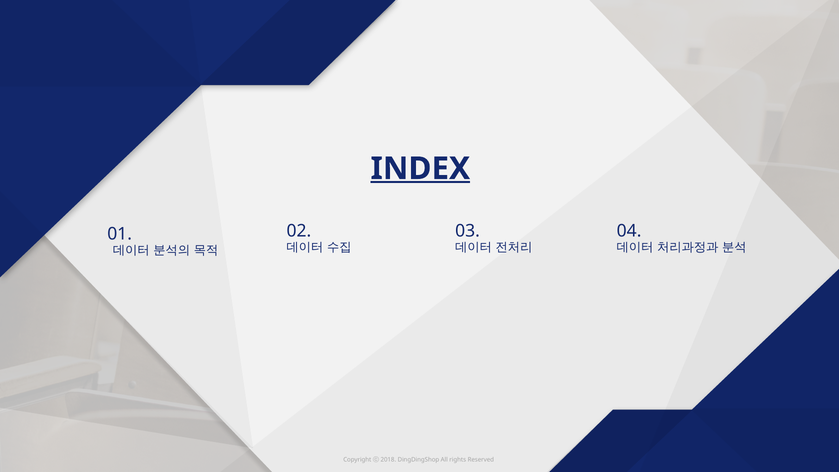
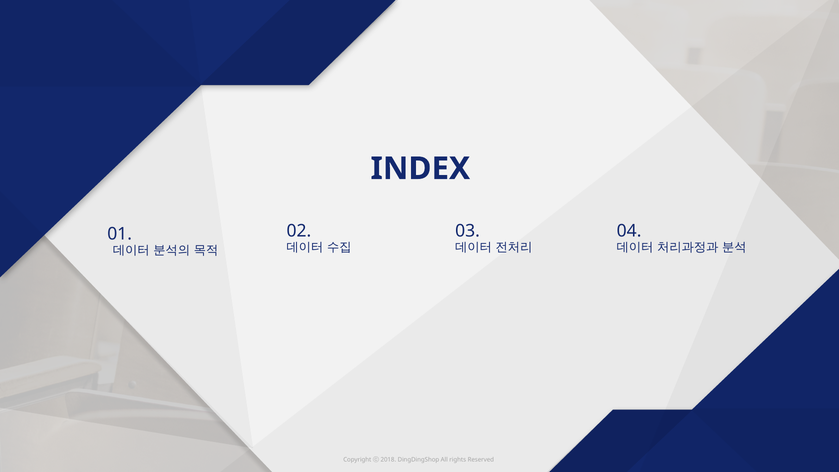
INDEX underline: present -> none
